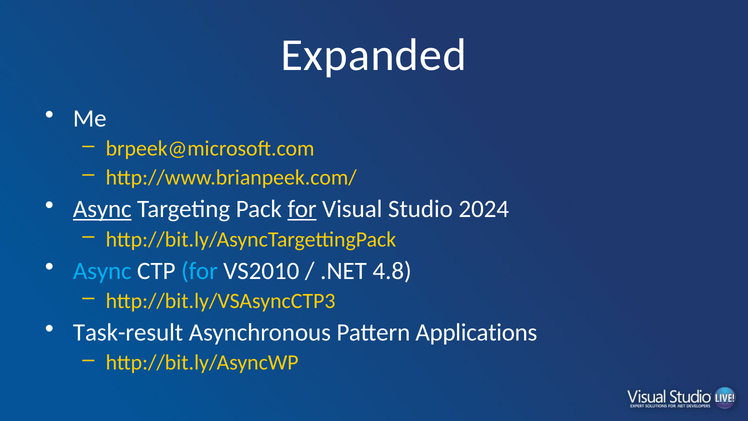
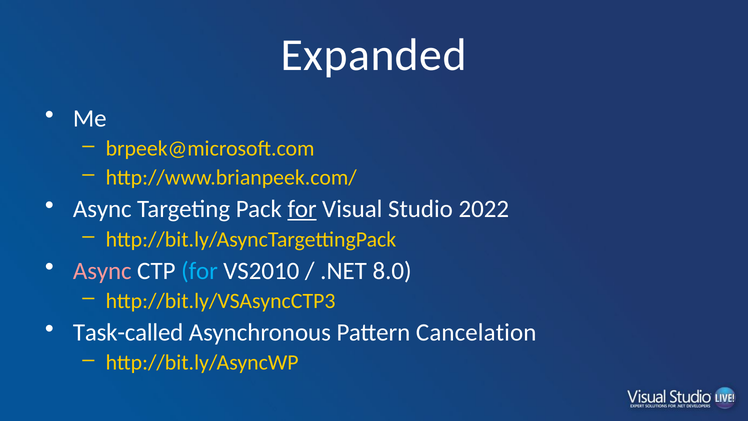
Async at (102, 209) underline: present -> none
2024: 2024 -> 2022
Async at (102, 271) colour: light blue -> pink
4.8: 4.8 -> 8.0
Task-result: Task-result -> Task-called
Applications: Applications -> Cancelation
